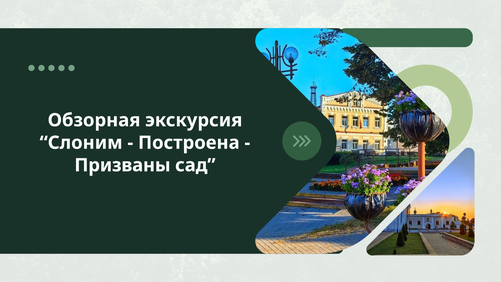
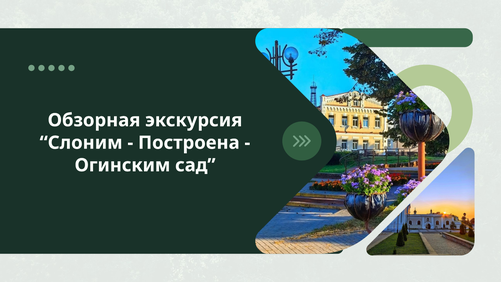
Призваны: Призваны -> Огинским
